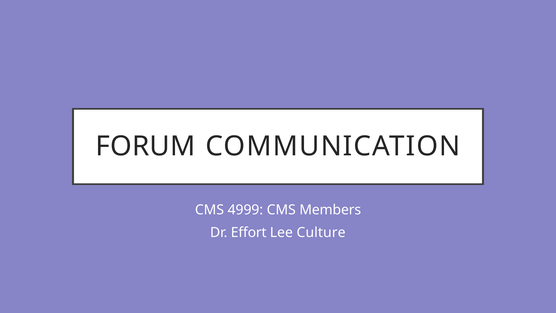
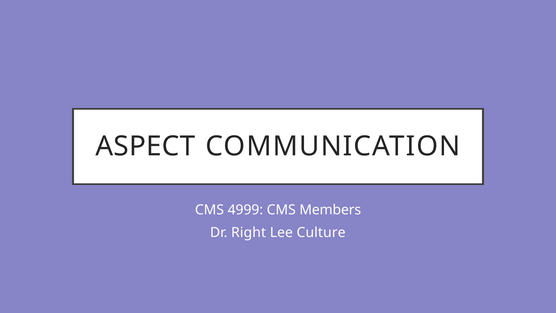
FORUM: FORUM -> ASPECT
Effort: Effort -> Right
